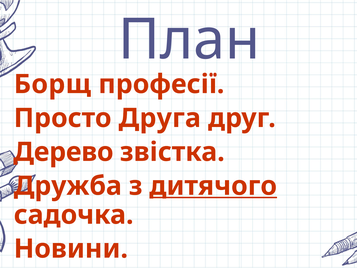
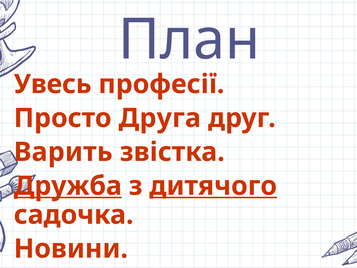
Борщ: Борщ -> Увесь
Дерево: Дерево -> Варить
Дружба underline: none -> present
